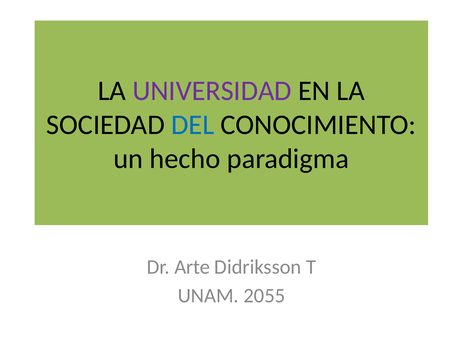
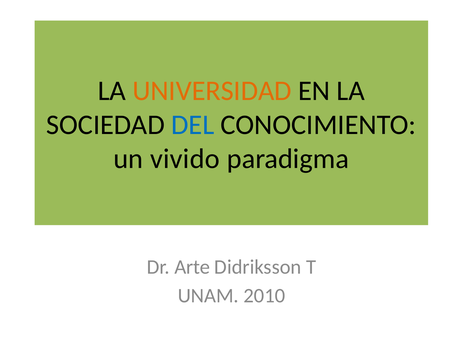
UNIVERSIDAD colour: purple -> orange
hecho: hecho -> vivido
2055: 2055 -> 2010
